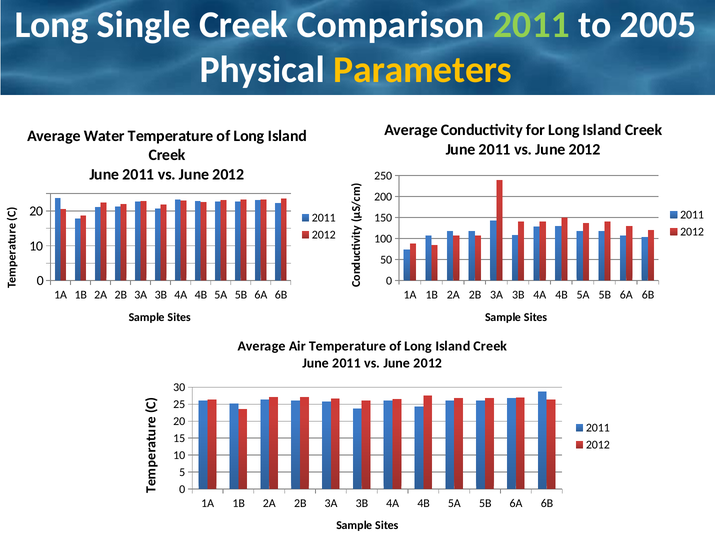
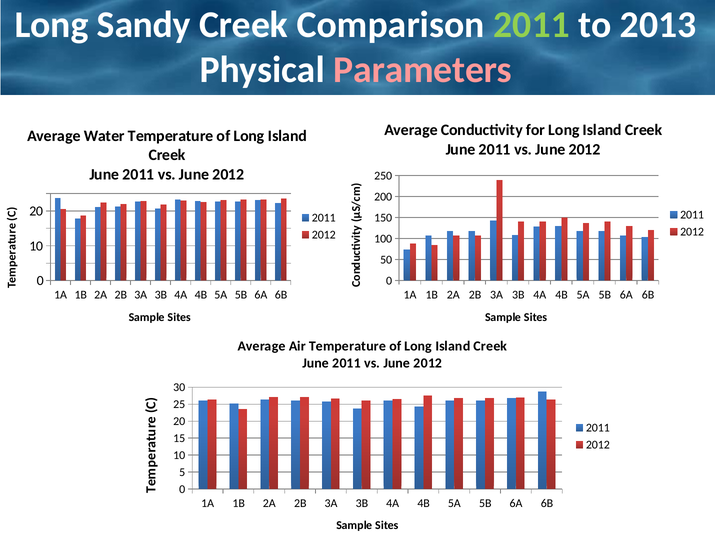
Single: Single -> Sandy
2005: 2005 -> 2013
Parameters colour: yellow -> pink
